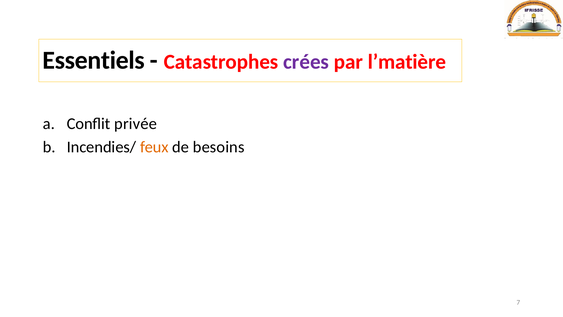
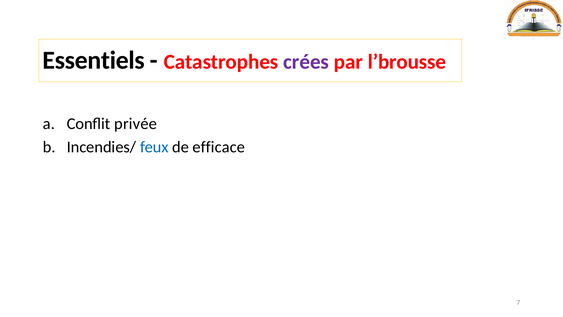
l’matière: l’matière -> l’brousse
feux colour: orange -> blue
besoins: besoins -> efficace
